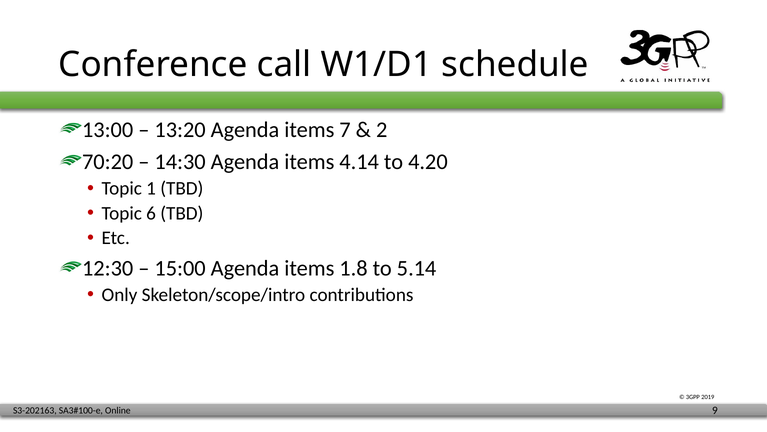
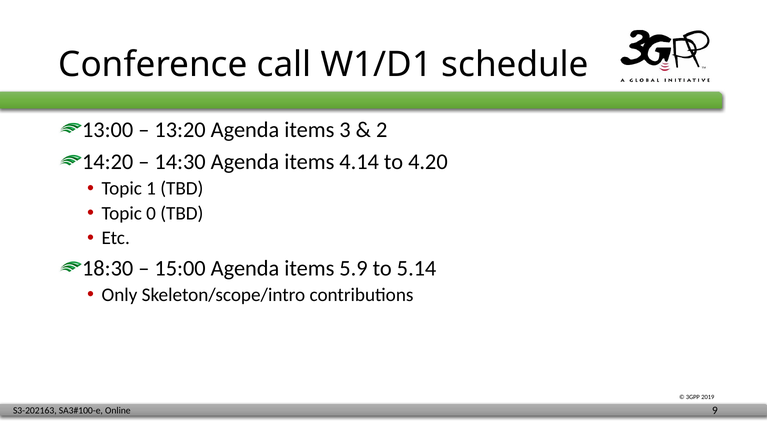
7: 7 -> 3
70:20: 70:20 -> 14:20
6: 6 -> 0
12:30: 12:30 -> 18:30
1.8: 1.8 -> 5.9
